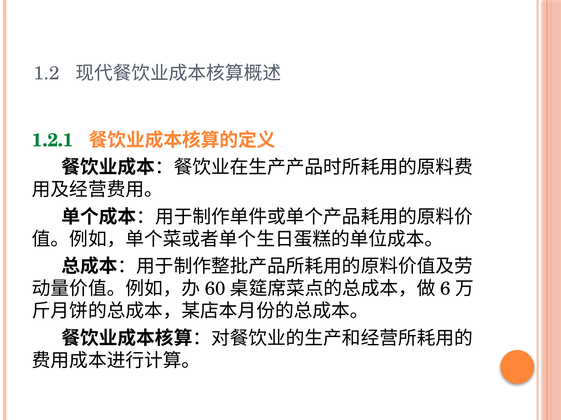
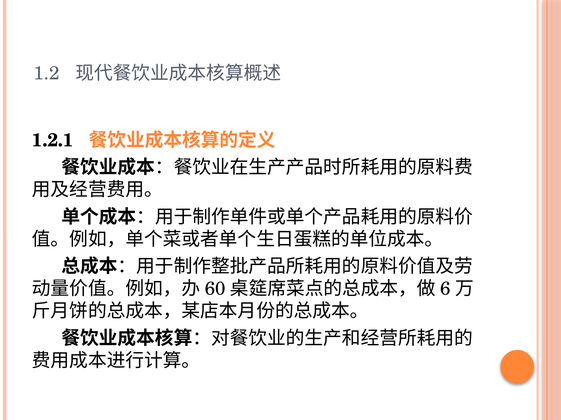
1.2.1 colour: green -> black
